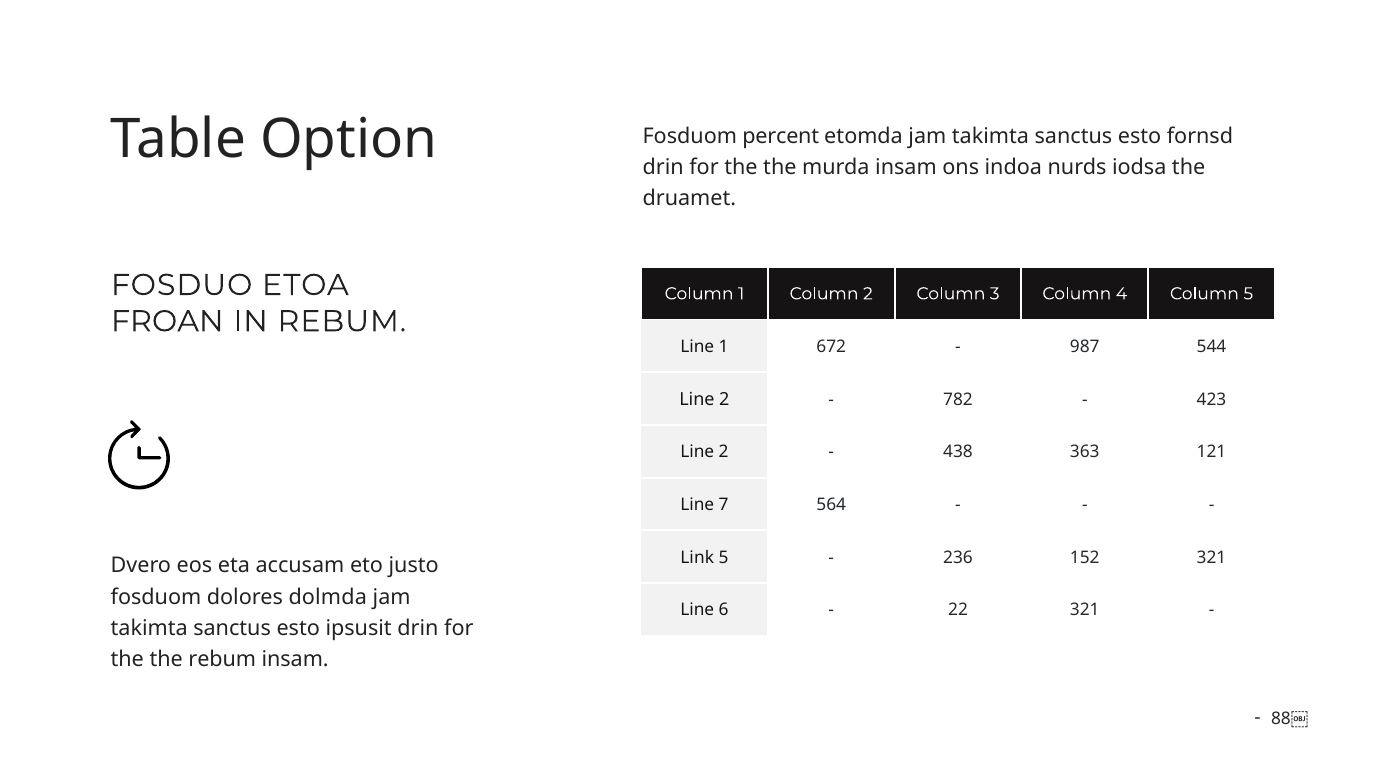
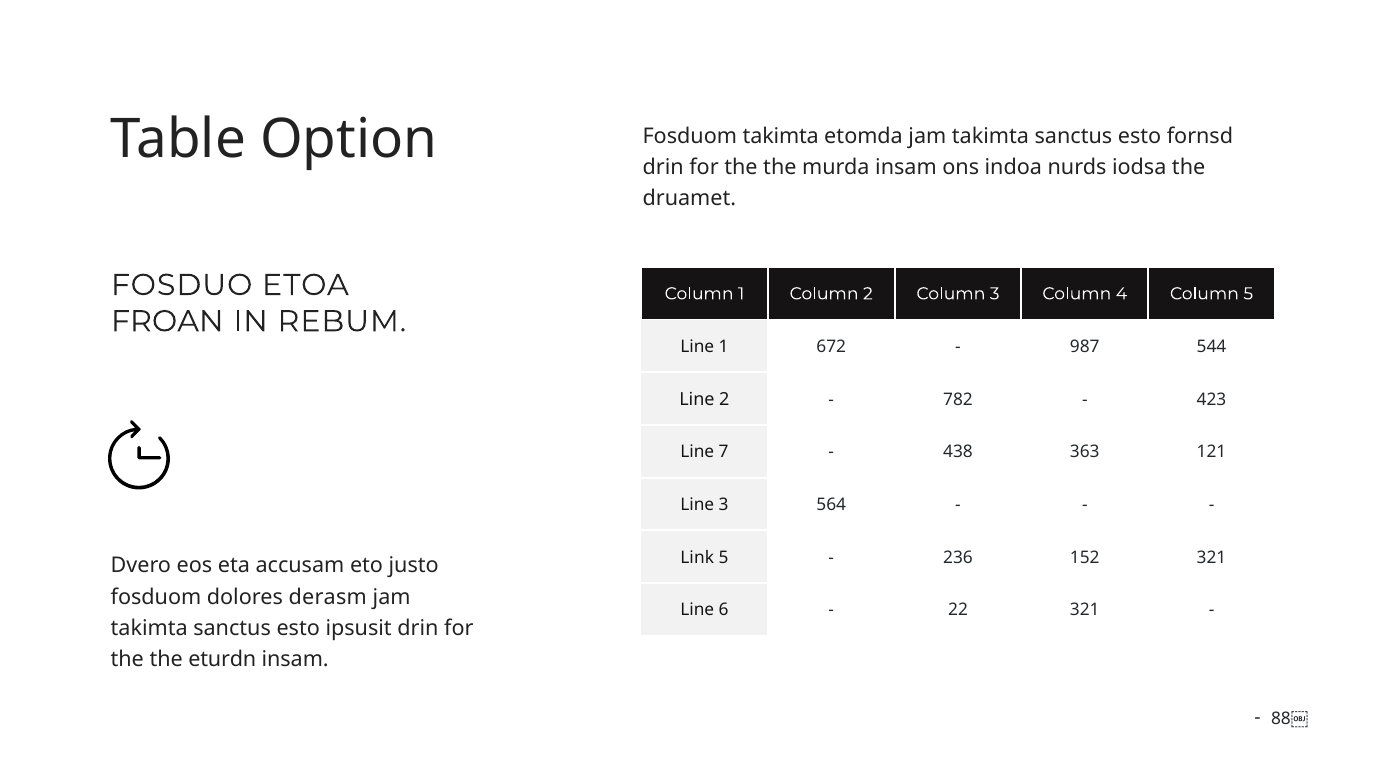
Fosduom percent: percent -> takimta
2 at (724, 452): 2 -> 7
Line 7: 7 -> 3
dolmda: dolmda -> derasm
the rebum: rebum -> eturdn
